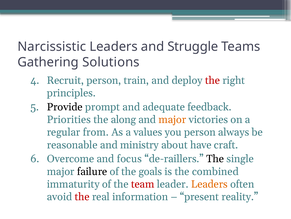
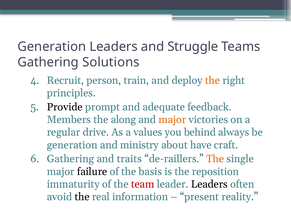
Narcissistic at (52, 46): Narcissistic -> Generation
the at (213, 80) colour: red -> orange
Priorities: Priorities -> Members
from: from -> drive
you person: person -> behind
reasonable at (72, 144): reasonable -> generation
Overcome at (70, 158): Overcome -> Gathering
focus: focus -> traits
The at (215, 158) colour: black -> orange
goals: goals -> basis
combined: combined -> reposition
Leaders at (209, 184) colour: orange -> black
the at (82, 196) colour: red -> black
